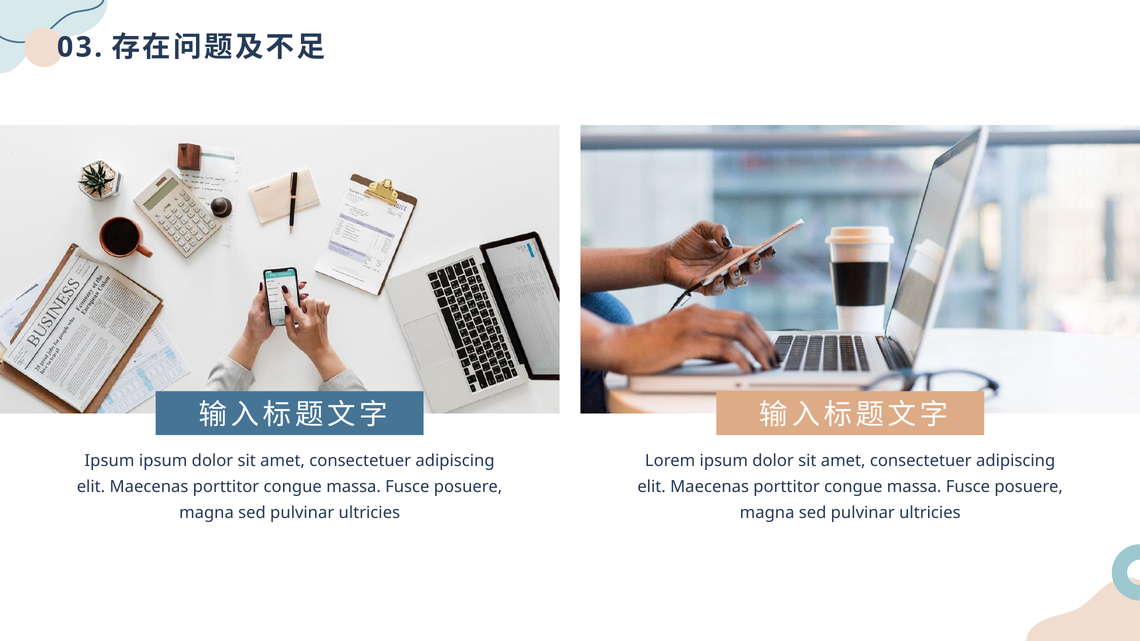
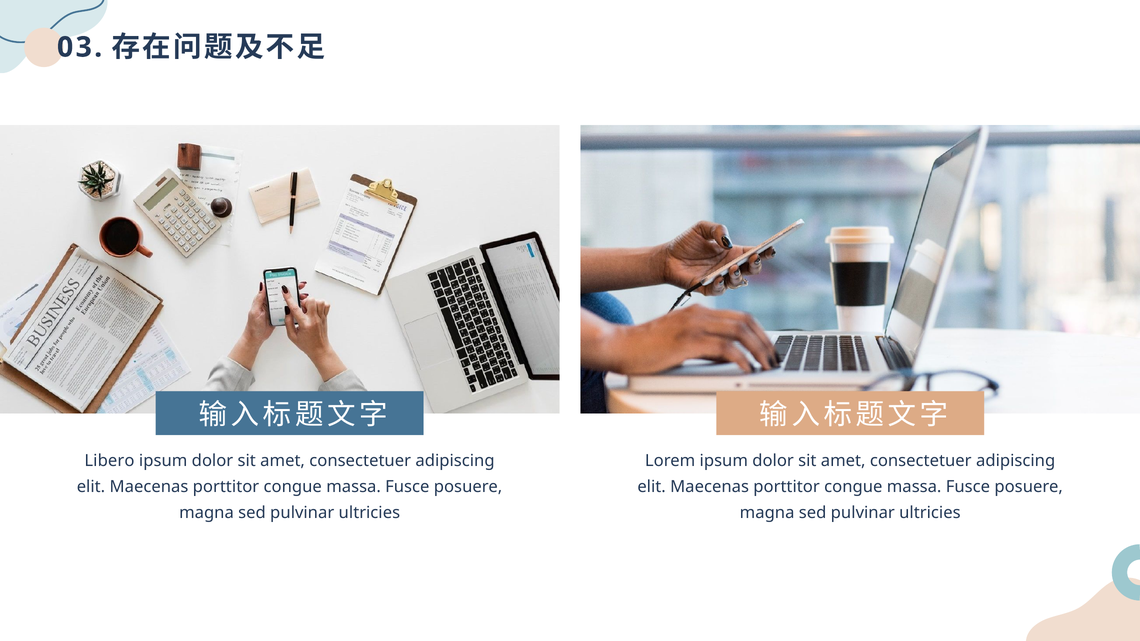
Ipsum at (109, 461): Ipsum -> Libero
